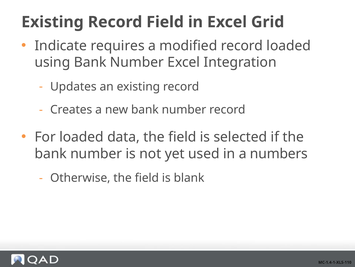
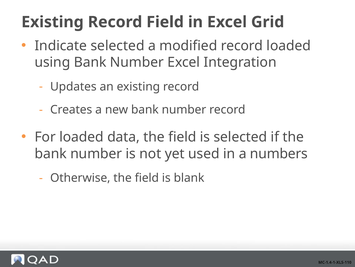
Indicate requires: requires -> selected
